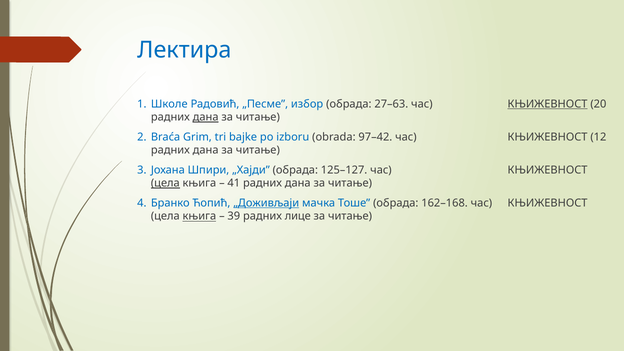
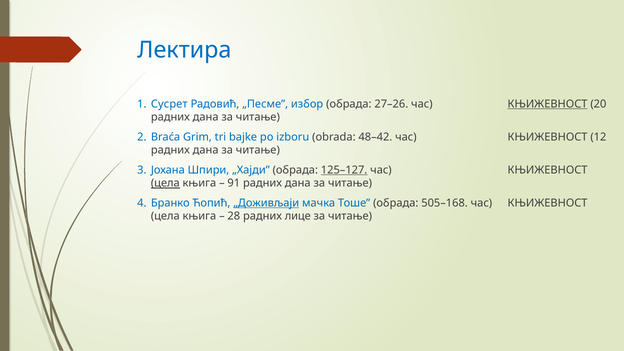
Школе: Школе -> Сусрет
27–63: 27–63 -> 27–26
дана at (206, 117) underline: present -> none
97–42: 97–42 -> 48–42
125–127 underline: none -> present
41: 41 -> 91
162–168: 162–168 -> 505–168
књига at (199, 216) underline: present -> none
39: 39 -> 28
